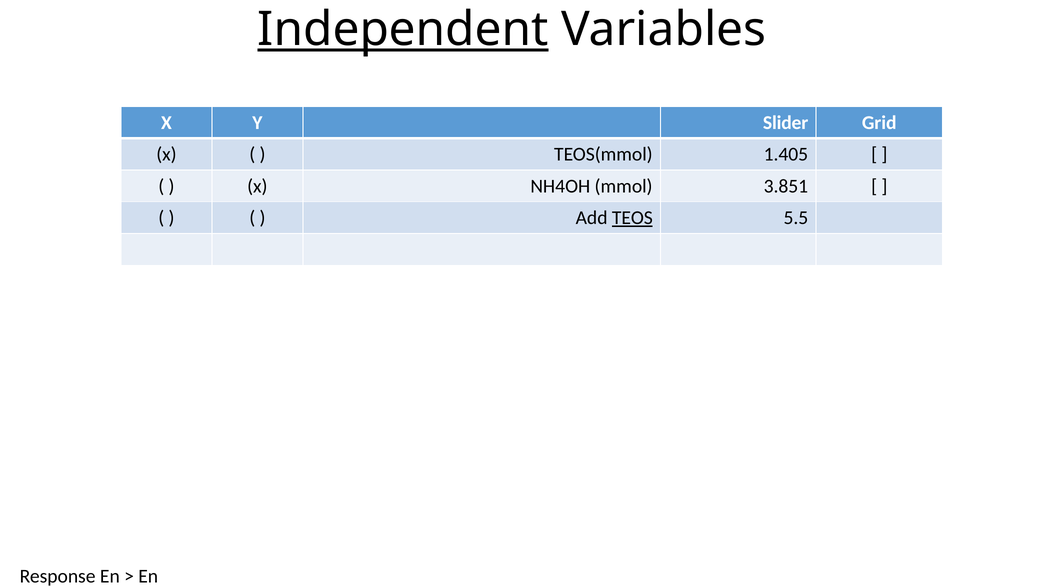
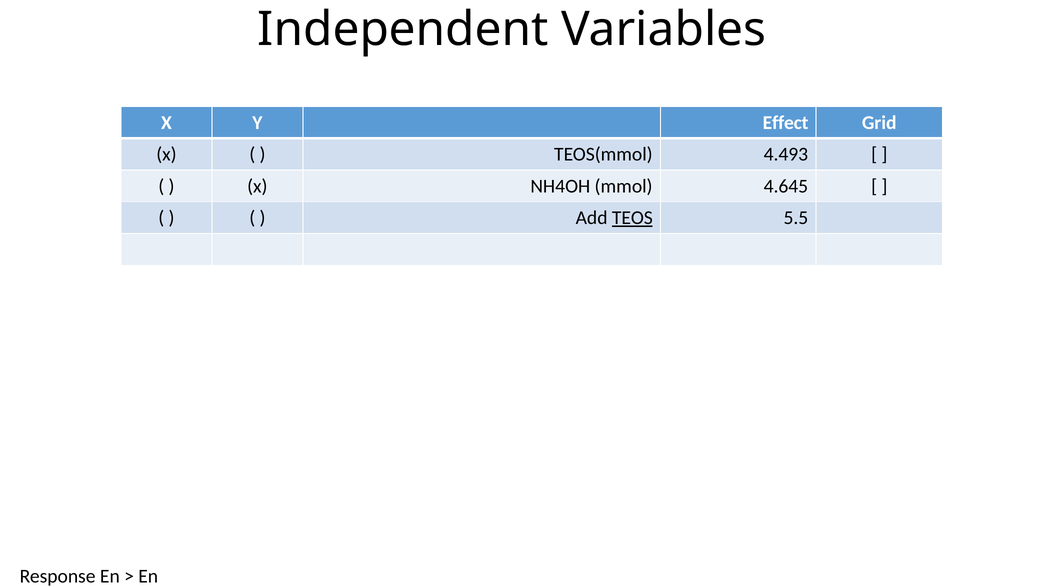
Independent underline: present -> none
Slider: Slider -> Effect
1.405: 1.405 -> 4.493
3.851: 3.851 -> 4.645
